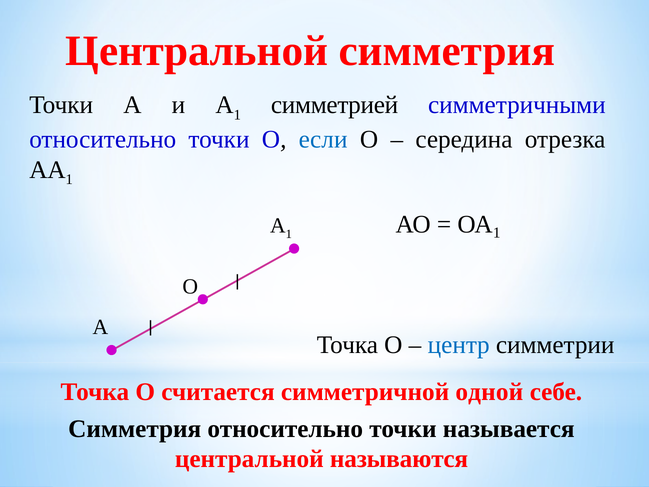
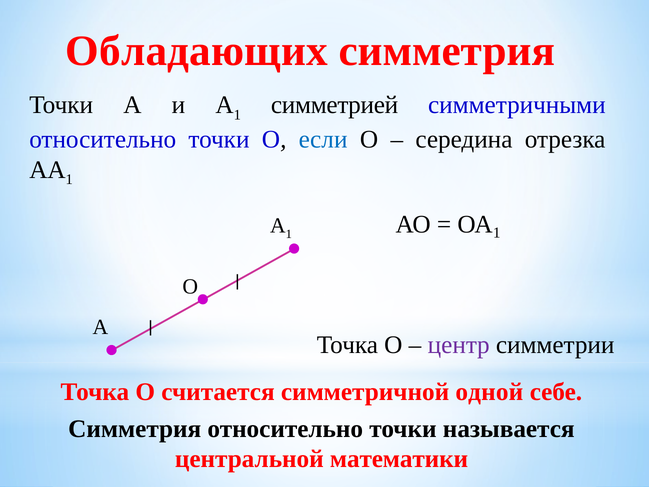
Центральной at (197, 51): Центральной -> Обладающих
центр colour: blue -> purple
называются: называются -> математики
